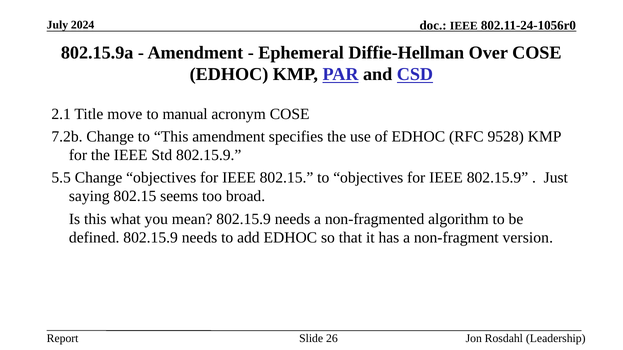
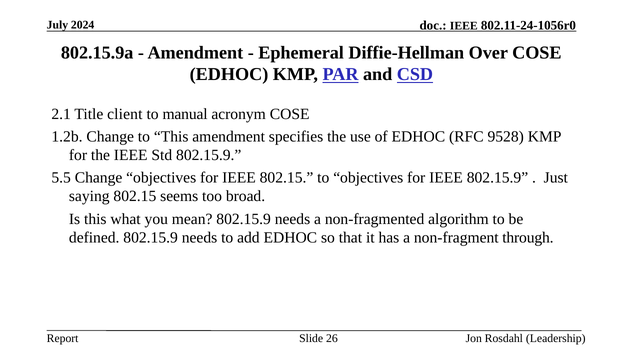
move: move -> client
7.2b: 7.2b -> 1.2b
version: version -> through
